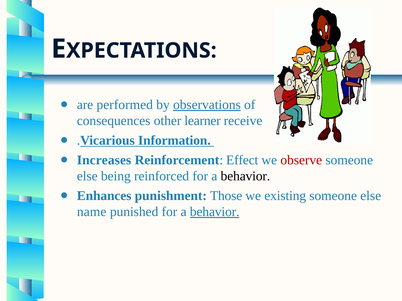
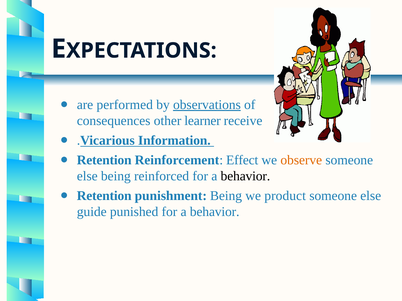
Increases at (104, 160): Increases -> Retention
observe colour: red -> orange
Enhances at (104, 196): Enhances -> Retention
punishment Those: Those -> Being
existing: existing -> product
name: name -> guide
behavior at (215, 212) underline: present -> none
